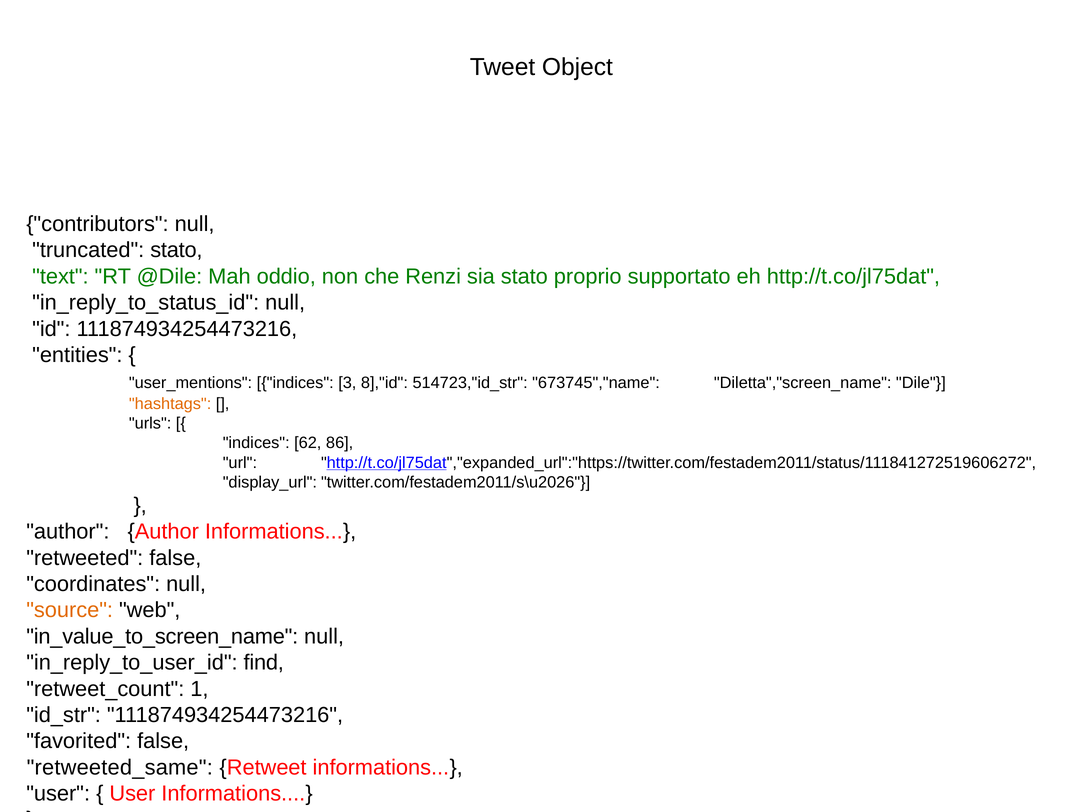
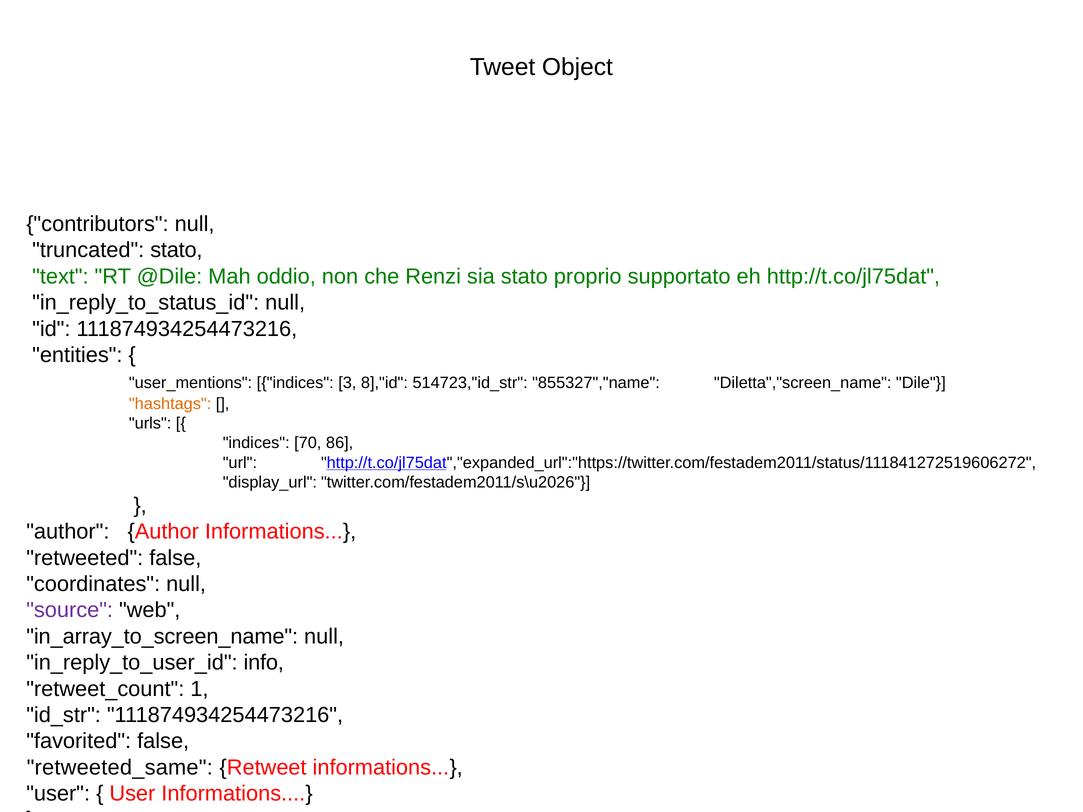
673745","name: 673745","name -> 855327","name
62: 62 -> 70
source colour: orange -> purple
in_value_to_screen_name: in_value_to_screen_name -> in_array_to_screen_name
find: find -> info
